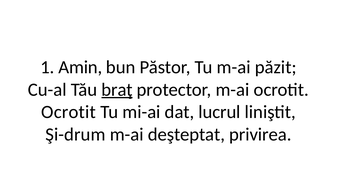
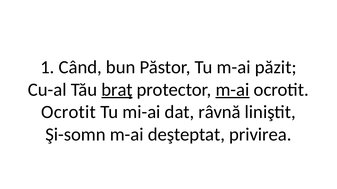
Amin: Amin -> Când
m-ai at (232, 90) underline: none -> present
lucrul: lucrul -> râvnă
Şi-drum: Şi-drum -> Şi-somn
